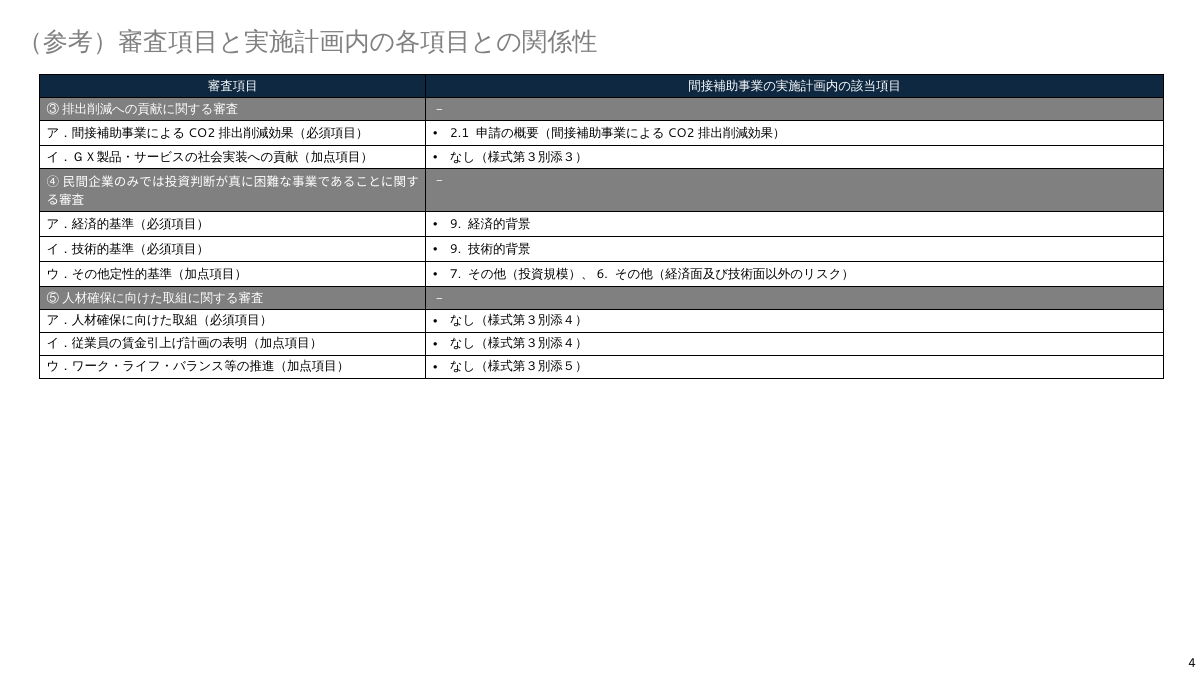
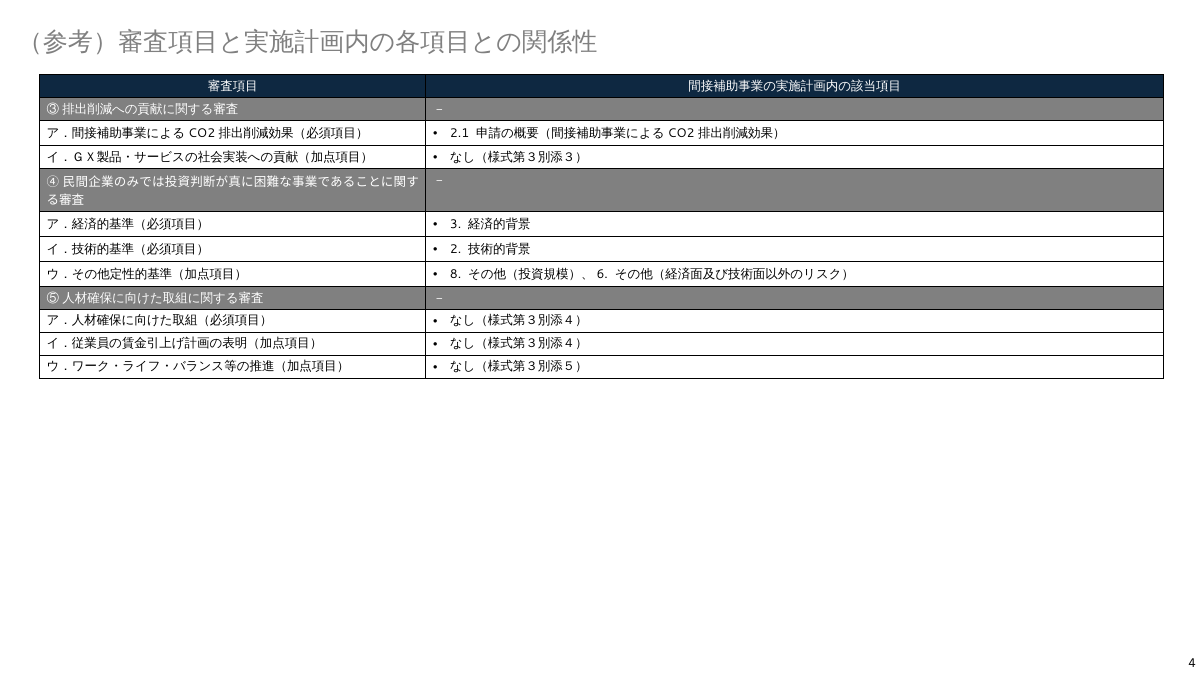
9 at (456, 225): 9 -> 3
9 at (456, 250): 9 -> 2
7: 7 -> 8
